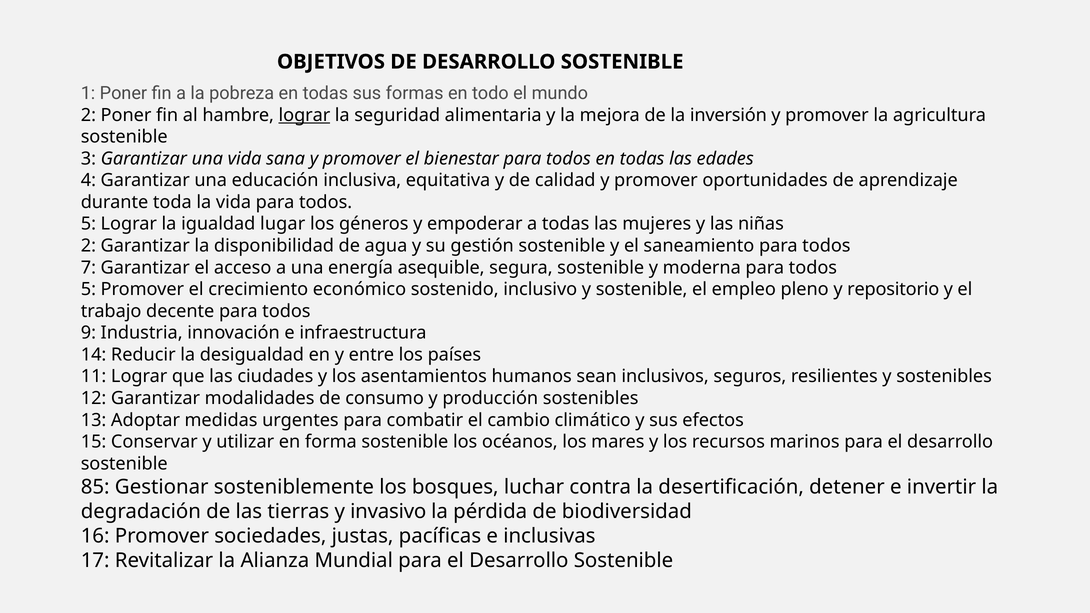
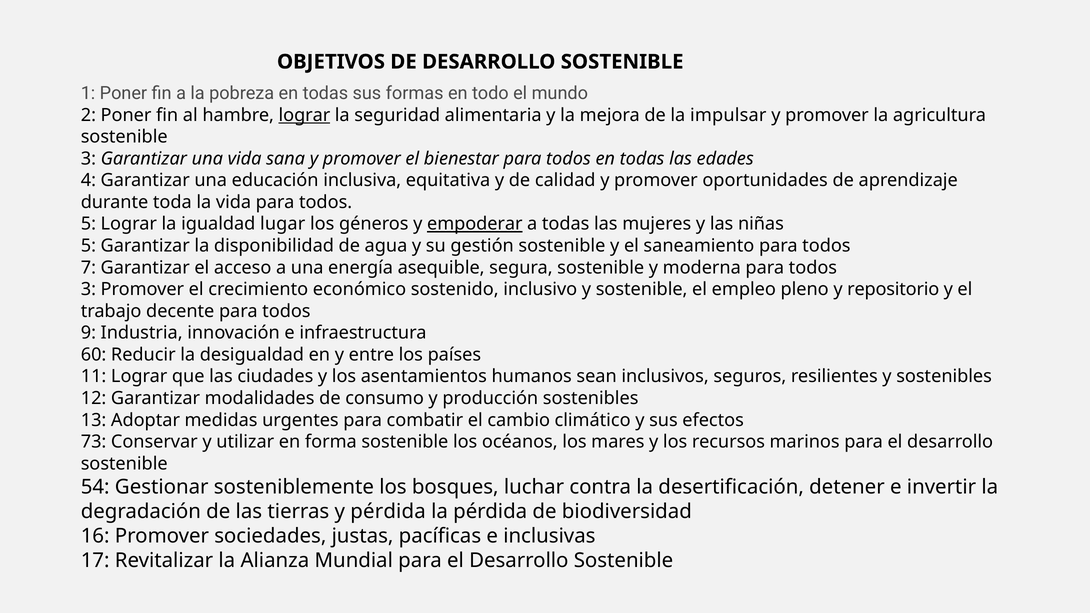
inversión: inversión -> impulsar
empoderar underline: none -> present
2 at (88, 246): 2 -> 5
5 at (88, 289): 5 -> 3
14: 14 -> 60
15: 15 -> 73
85: 85 -> 54
y invasivo: invasivo -> pérdida
